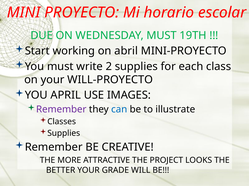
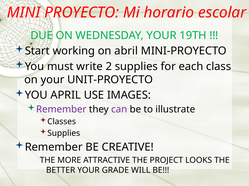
WEDNESDAY MUST: MUST -> YOUR
WILL-PROYECTO: WILL-PROYECTO -> UNIT-PROYECTO
can colour: blue -> purple
